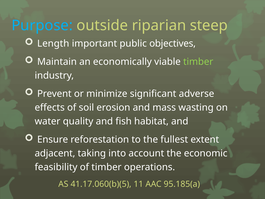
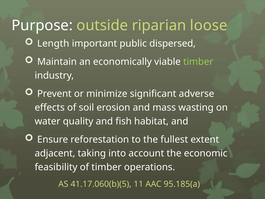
Purpose colour: light blue -> white
steep: steep -> loose
objectives: objectives -> dispersed
